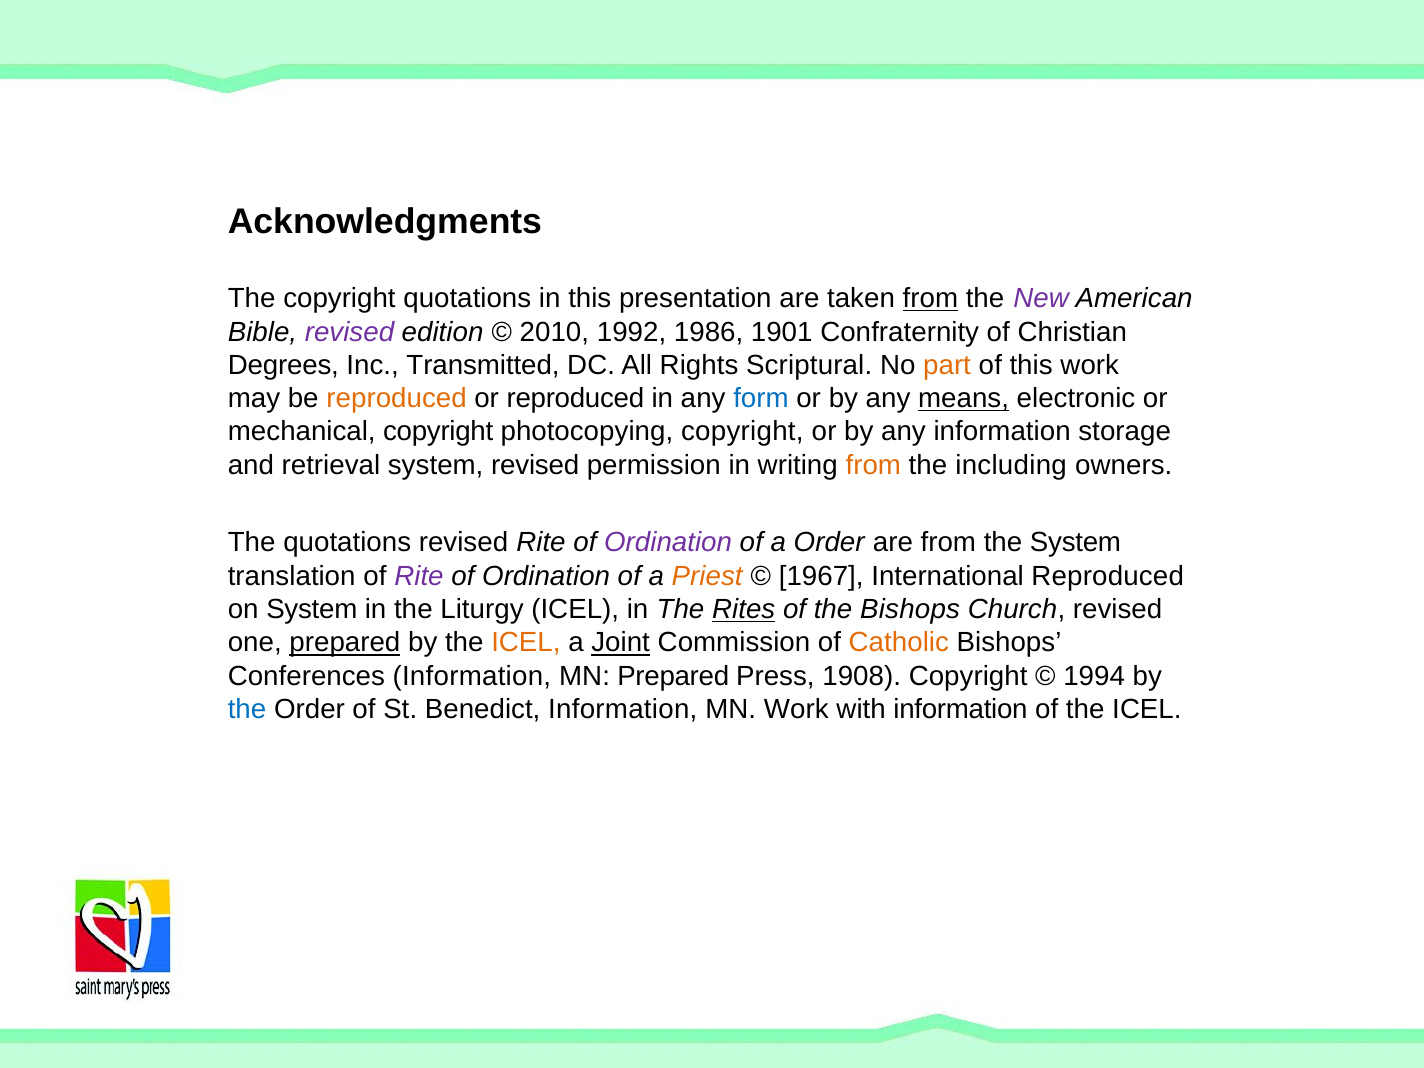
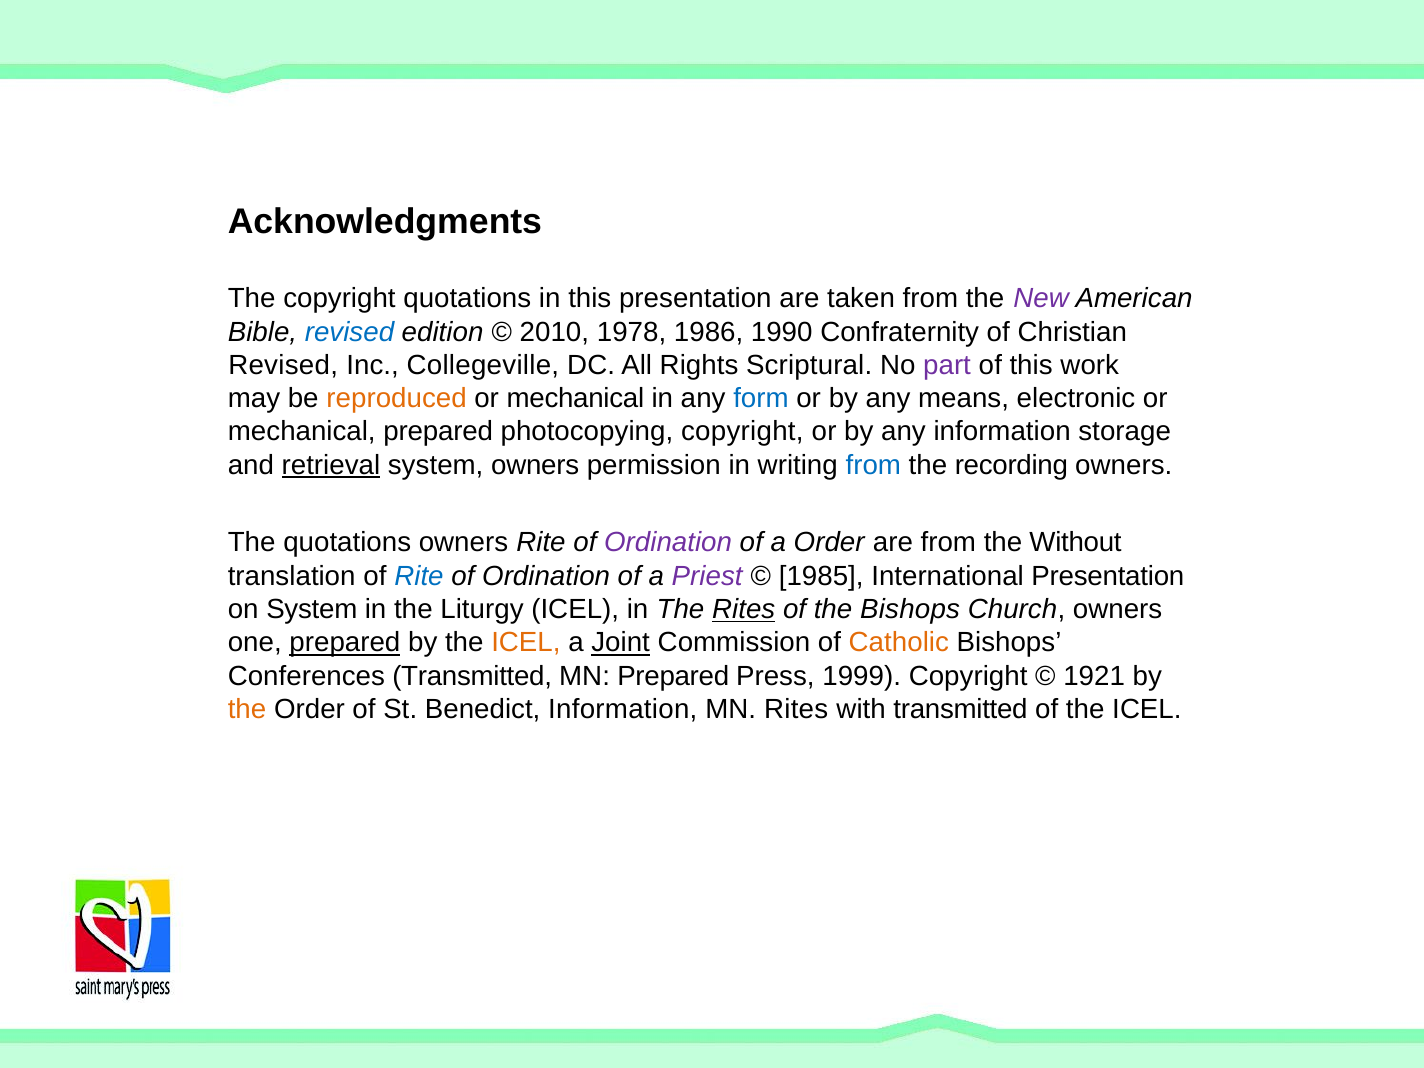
from at (930, 299) underline: present -> none
revised at (349, 332) colour: purple -> blue
1992: 1992 -> 1978
1901: 1901 -> 1990
Degrees at (283, 365): Degrees -> Revised
Transmitted: Transmitted -> Collegeville
part colour: orange -> purple
reproduced at (575, 399): reproduced -> mechanical
means underline: present -> none
mechanical copyright: copyright -> prepared
retrieval underline: none -> present
system revised: revised -> owners
from at (873, 465) colour: orange -> blue
including: including -> recording
quotations revised: revised -> owners
the System: System -> Without
Rite at (419, 576) colour: purple -> blue
Priest colour: orange -> purple
1967: 1967 -> 1985
International Reproduced: Reproduced -> Presentation
Church revised: revised -> owners
Conferences Information: Information -> Transmitted
1908: 1908 -> 1999
1994: 1994 -> 1921
the at (247, 709) colour: blue -> orange
MN Work: Work -> Rites
with information: information -> transmitted
